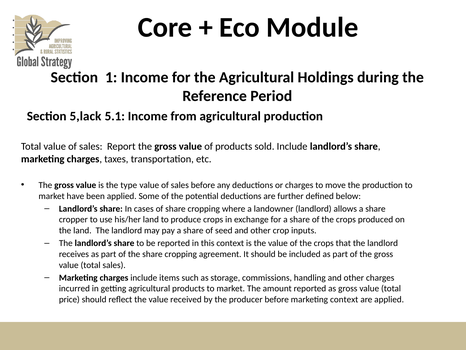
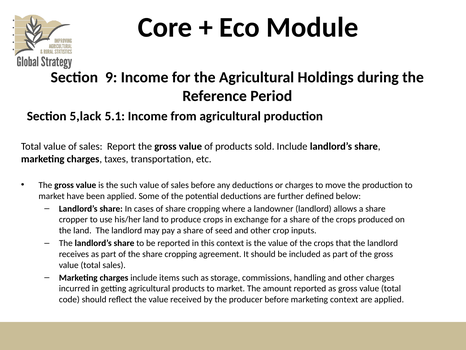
1: 1 -> 9
the type: type -> such
price: price -> code
